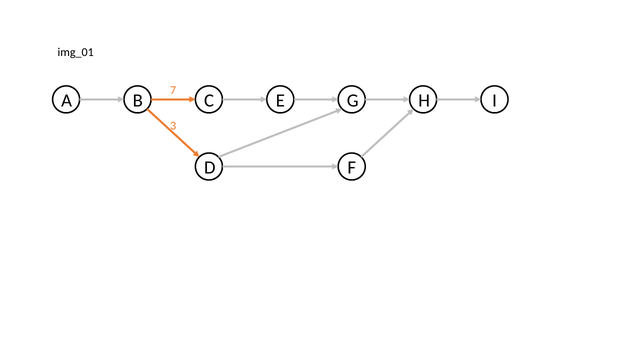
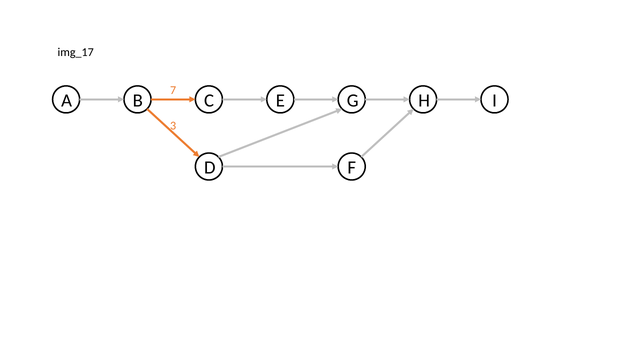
img_01: img_01 -> img_17
